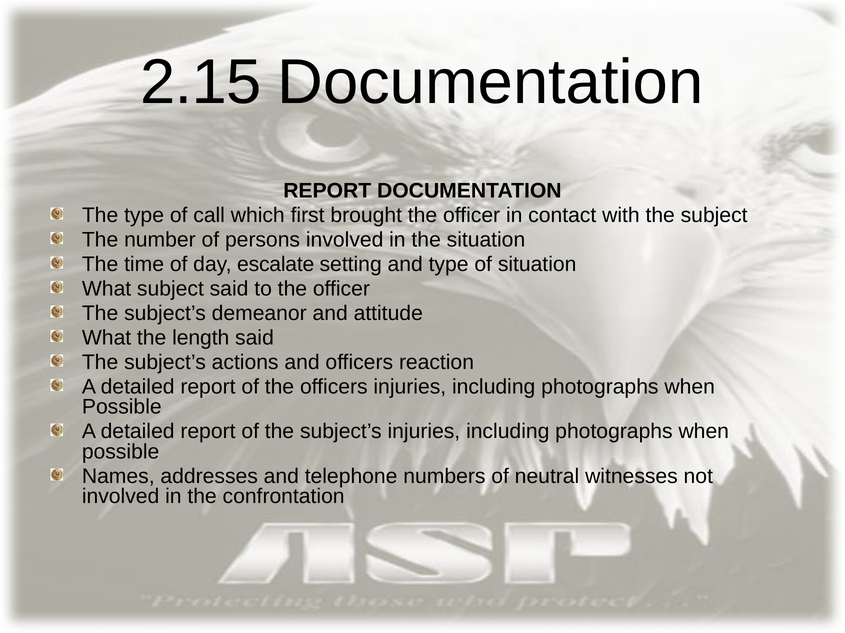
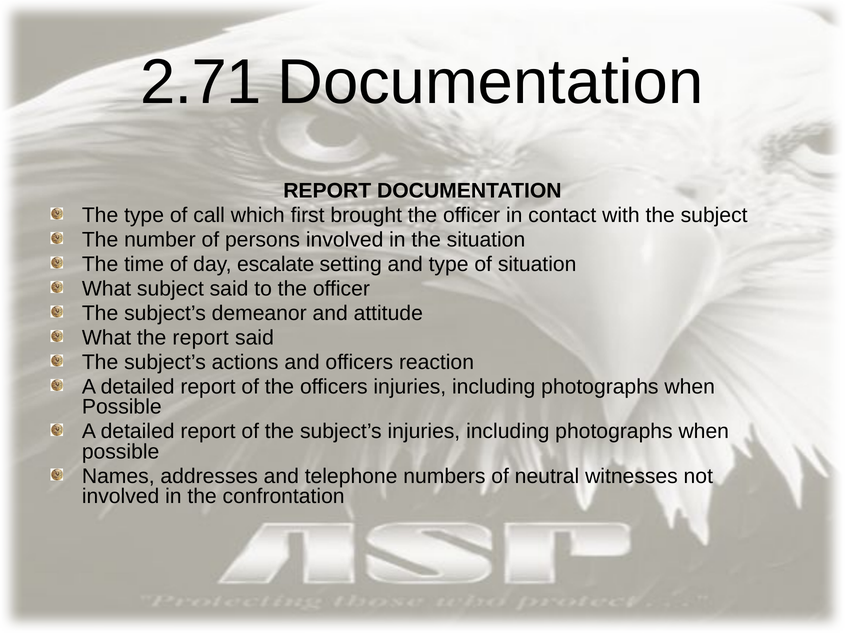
2.15: 2.15 -> 2.71
the length: length -> report
